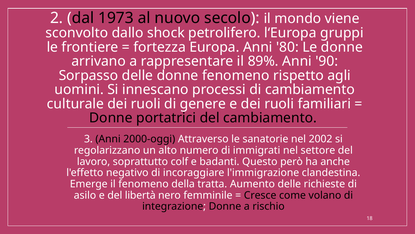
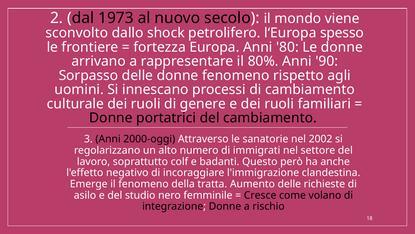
gruppi: gruppi -> spesso
89%: 89% -> 80%
libertà: libertà -> studio
